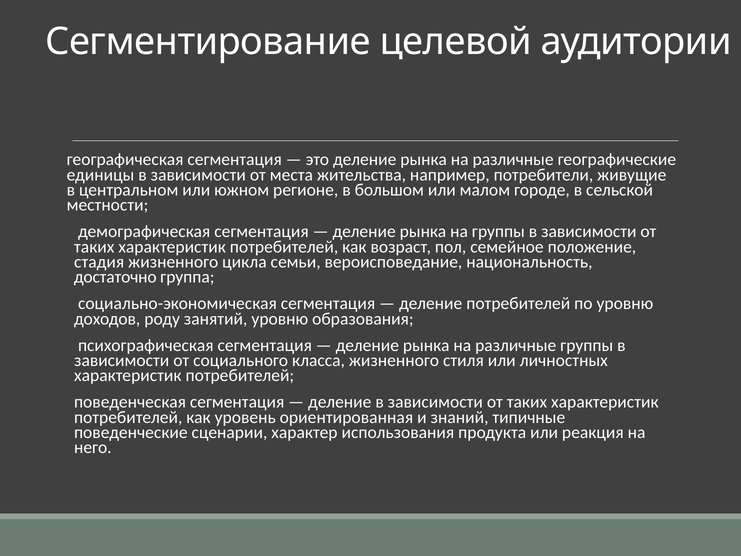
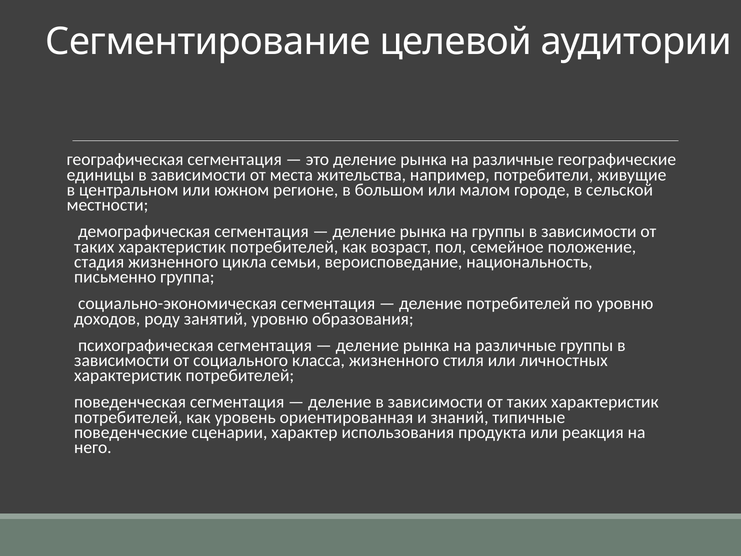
достаточно: достаточно -> письменно
